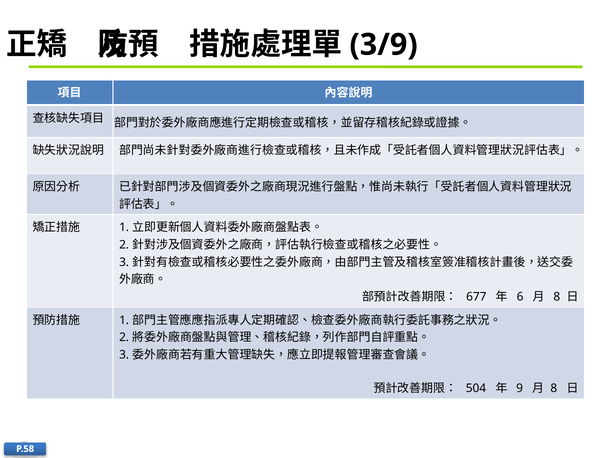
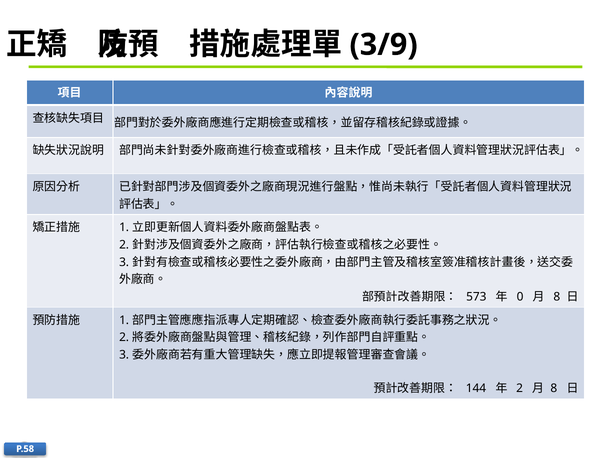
677: 677 -> 573
6: 6 -> 0
504: 504 -> 144
9 at (520, 389): 9 -> 2
